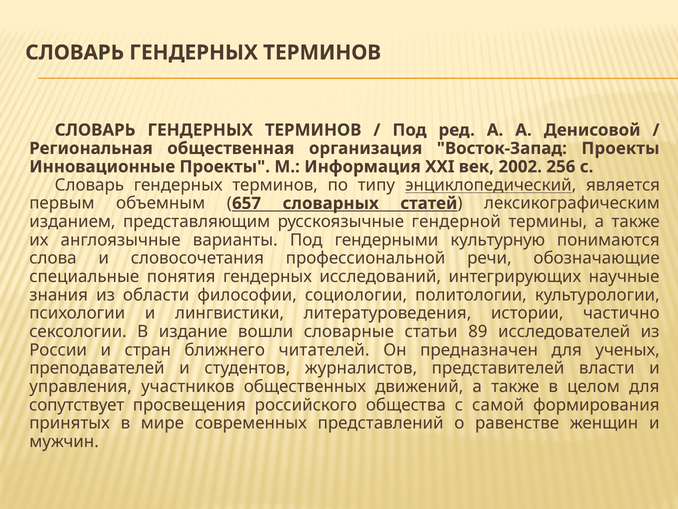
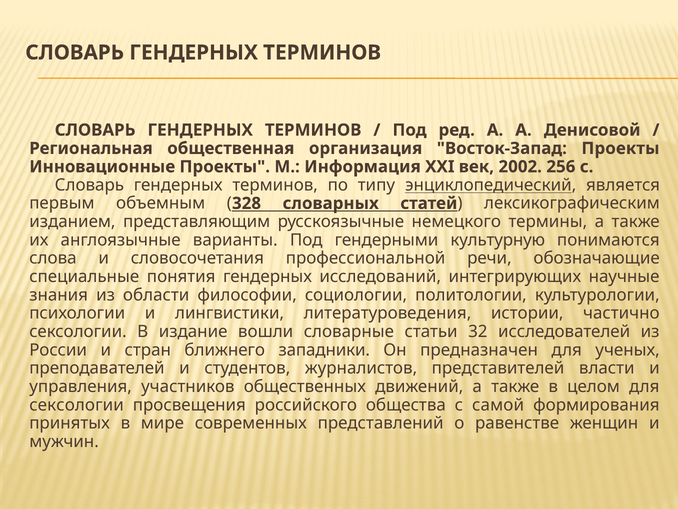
657: 657 -> 328
гендерной: гендерной -> немецкого
89: 89 -> 32
читателей: читателей -> западники
сопутствует at (77, 405): сопутствует -> сексологии
